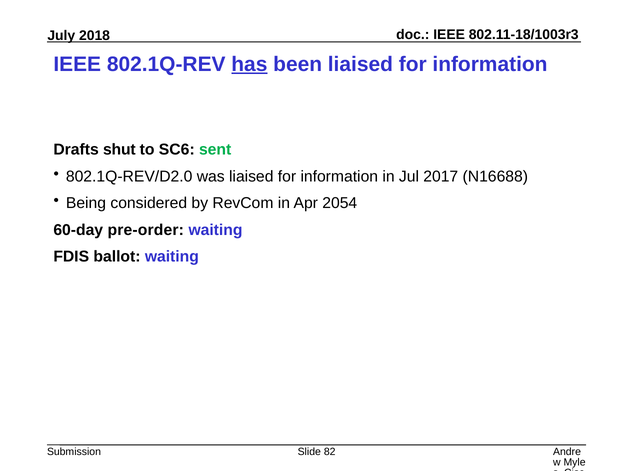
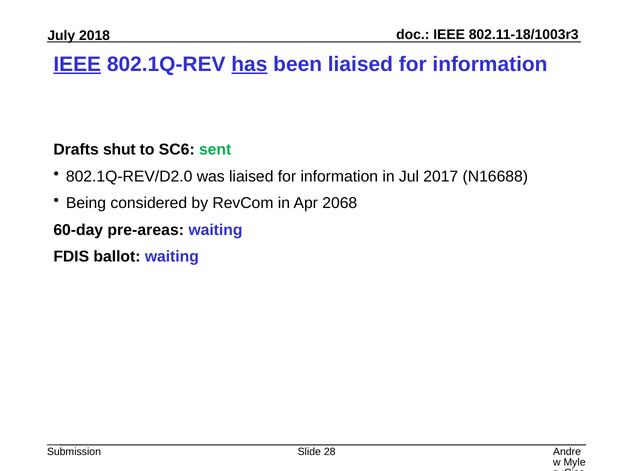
IEEE at (77, 64) underline: none -> present
2054: 2054 -> 2068
pre-order: pre-order -> pre-areas
82: 82 -> 28
